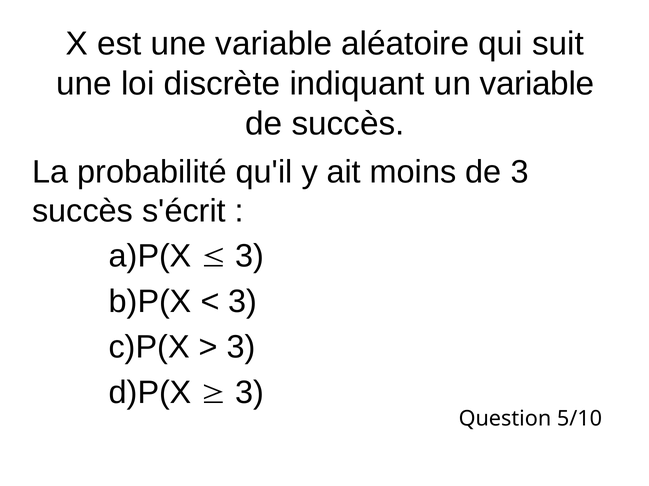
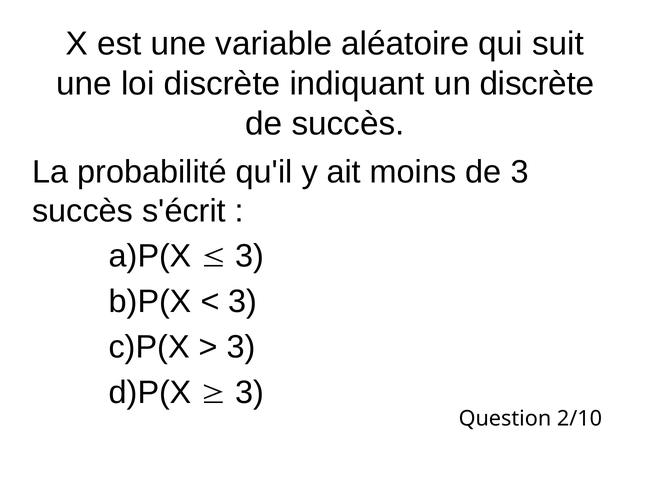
un variable: variable -> discrète
5/10: 5/10 -> 2/10
